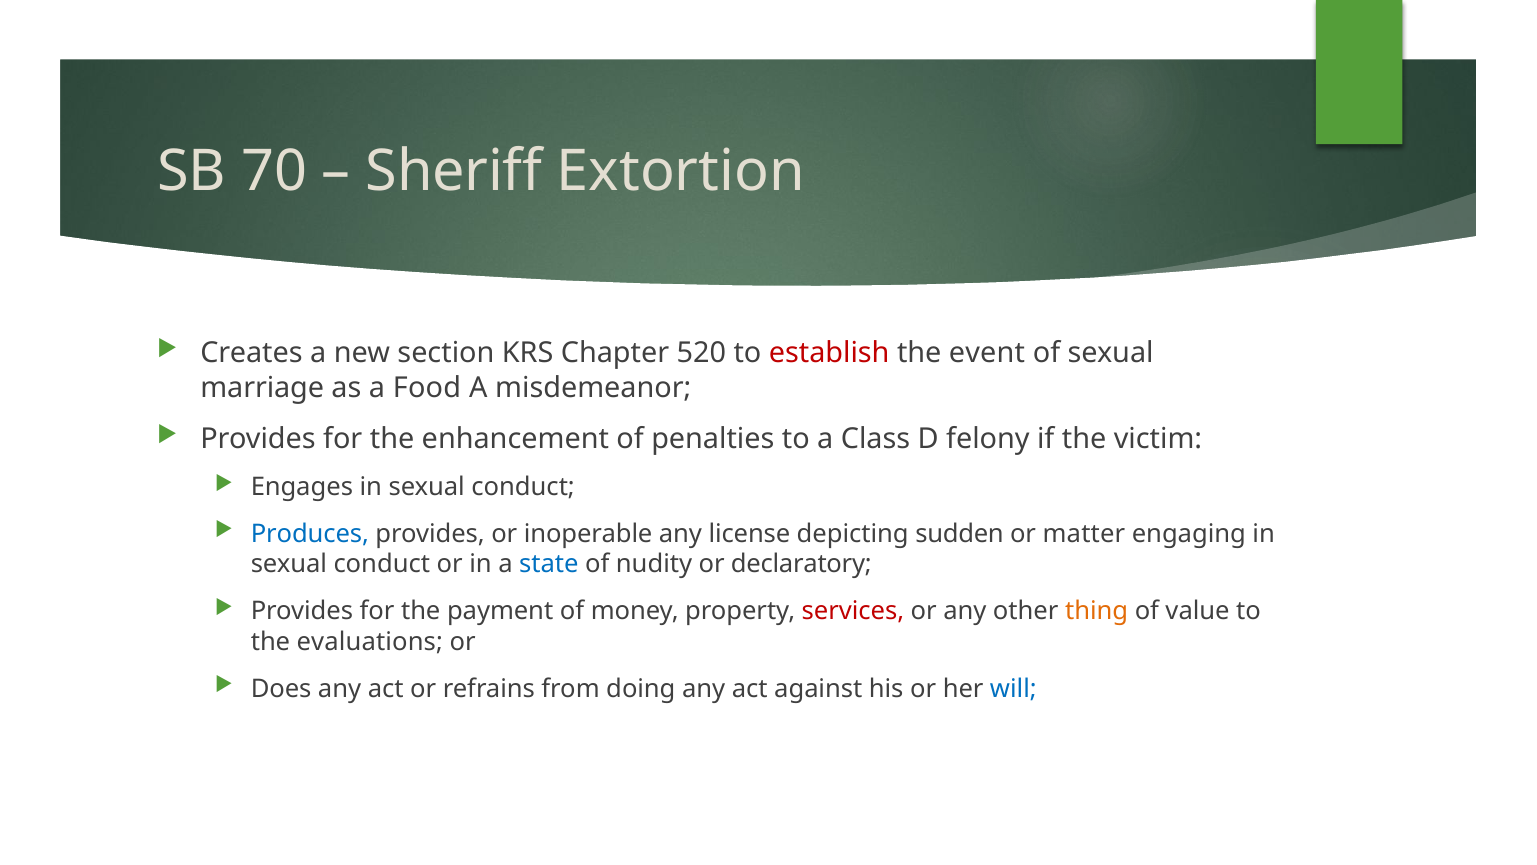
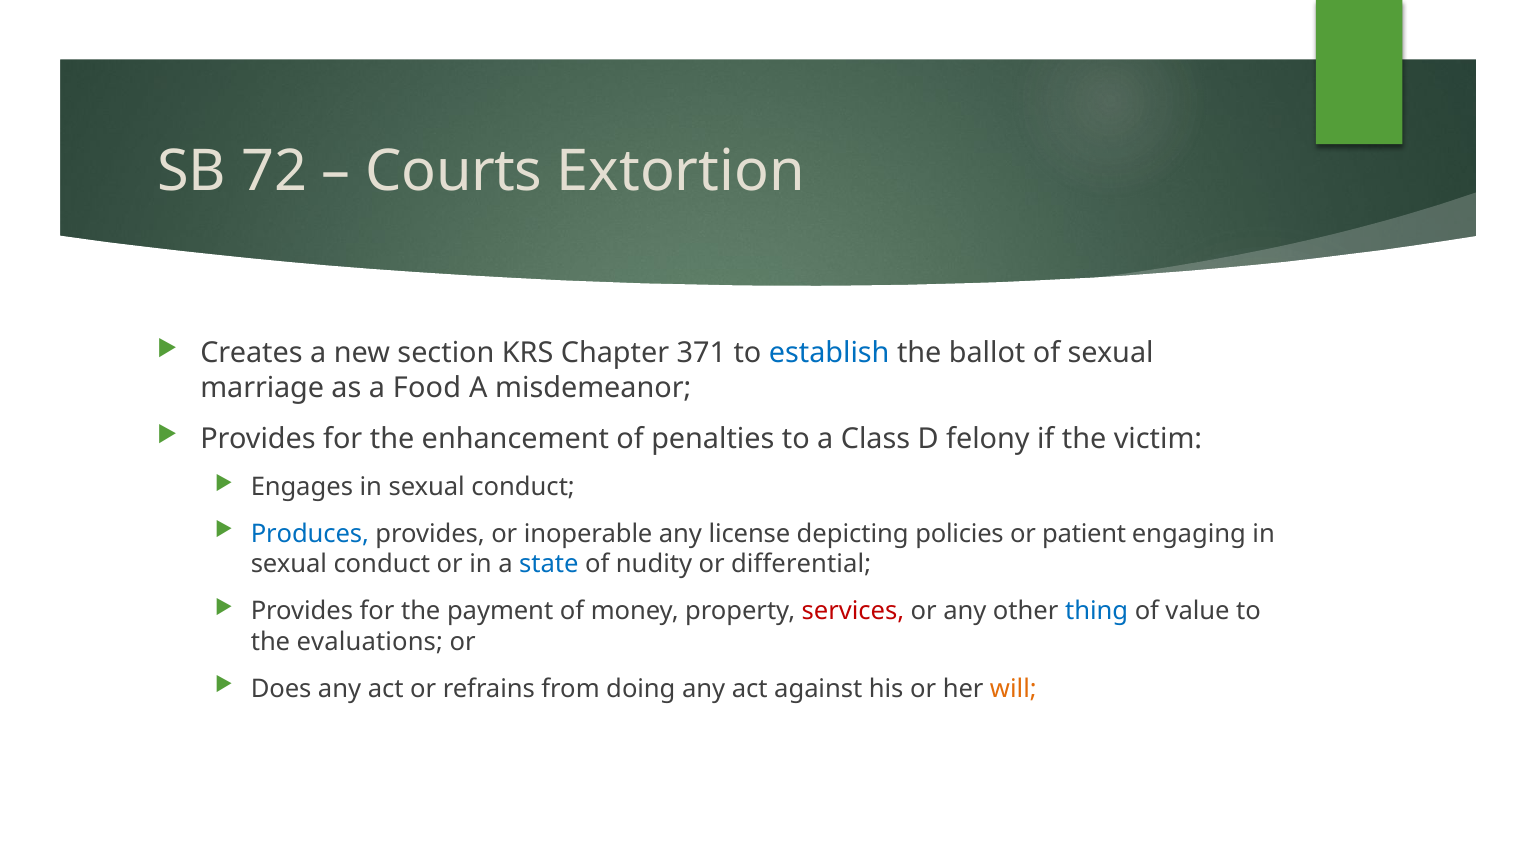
70: 70 -> 72
Sheriff: Sheriff -> Courts
520: 520 -> 371
establish colour: red -> blue
event: event -> ballot
sudden: sudden -> policies
matter: matter -> patient
declaratory: declaratory -> differential
thing colour: orange -> blue
will colour: blue -> orange
